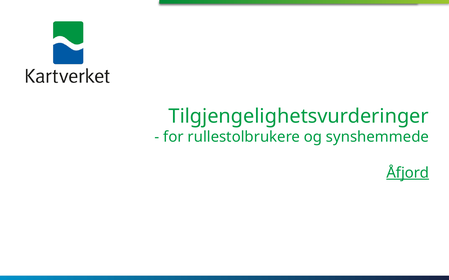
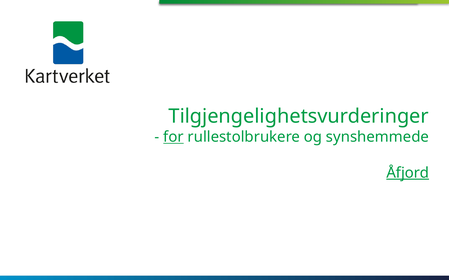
for underline: none -> present
